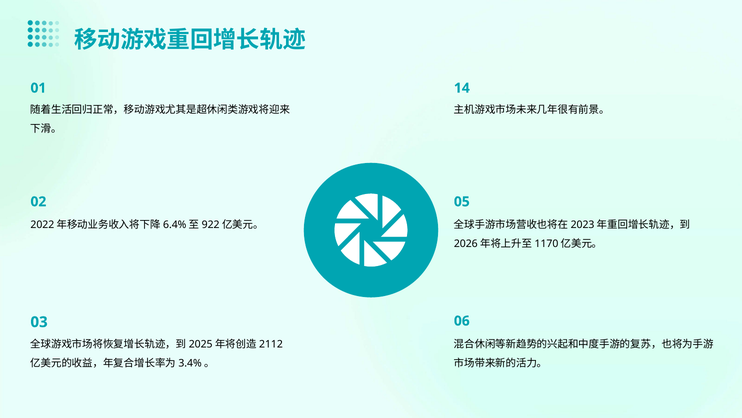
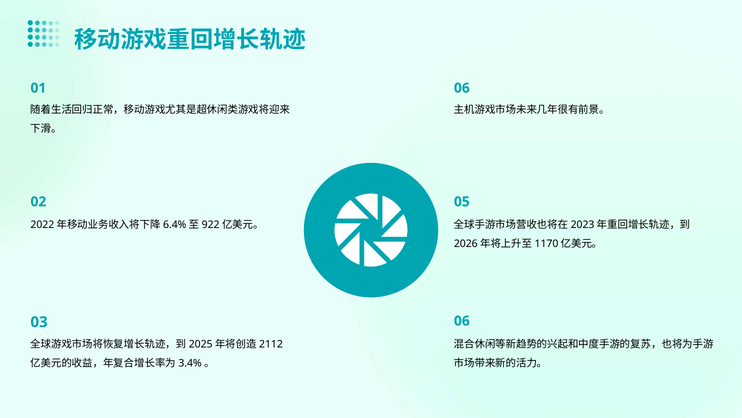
01 14: 14 -> 06
